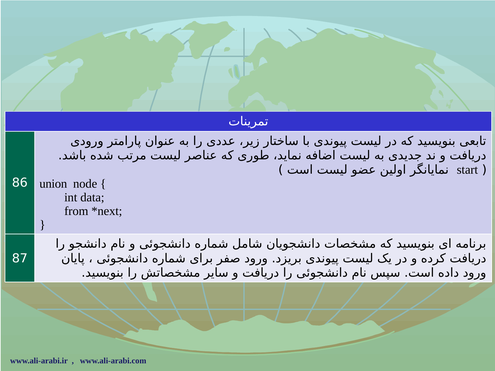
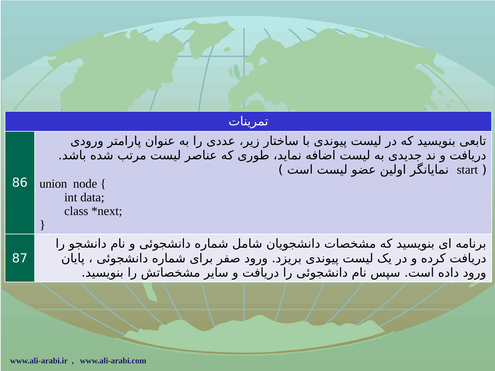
from: from -> class
